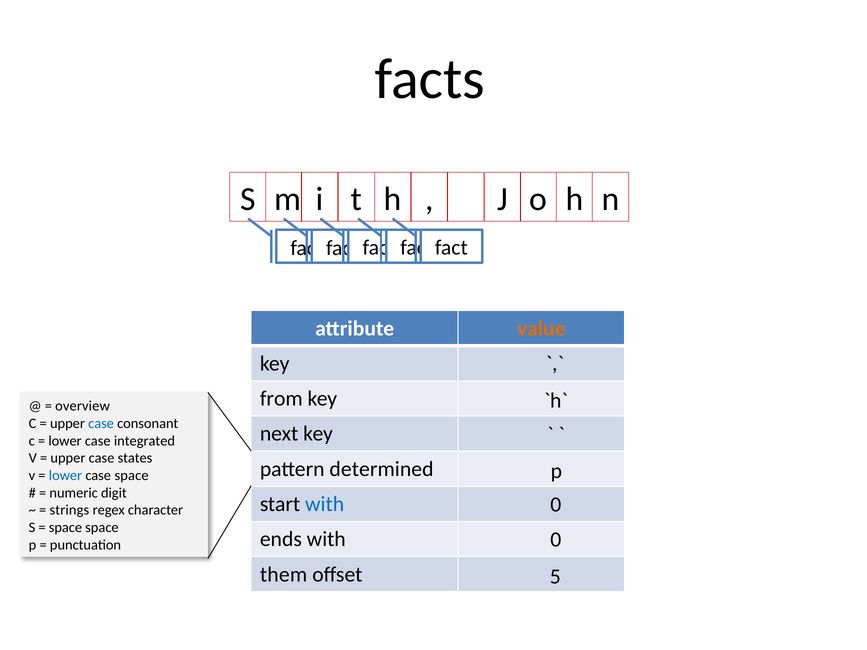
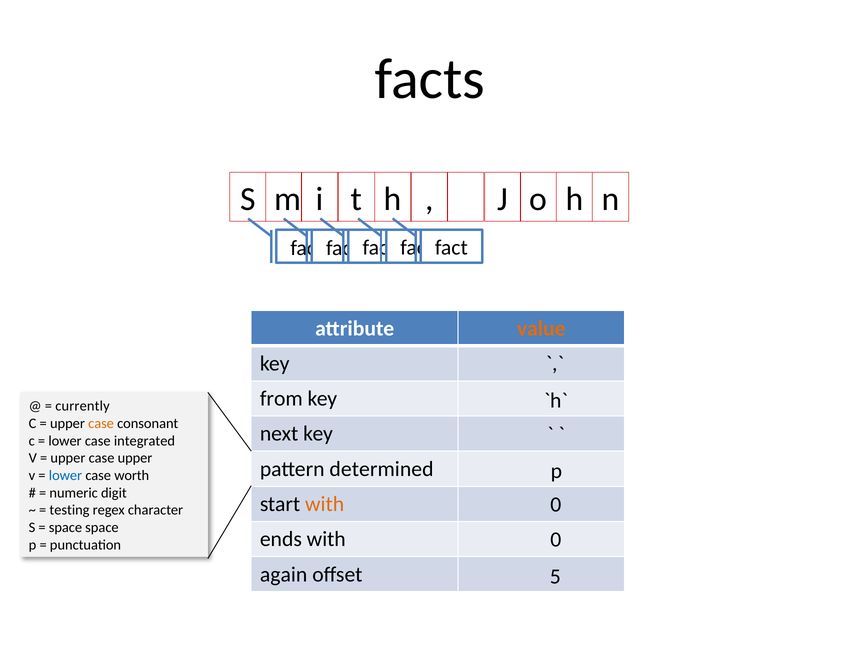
overview: overview -> currently
case at (101, 424) colour: blue -> orange
case states: states -> upper
case space: space -> worth
with at (325, 504) colour: blue -> orange
strings: strings -> testing
them: them -> again
